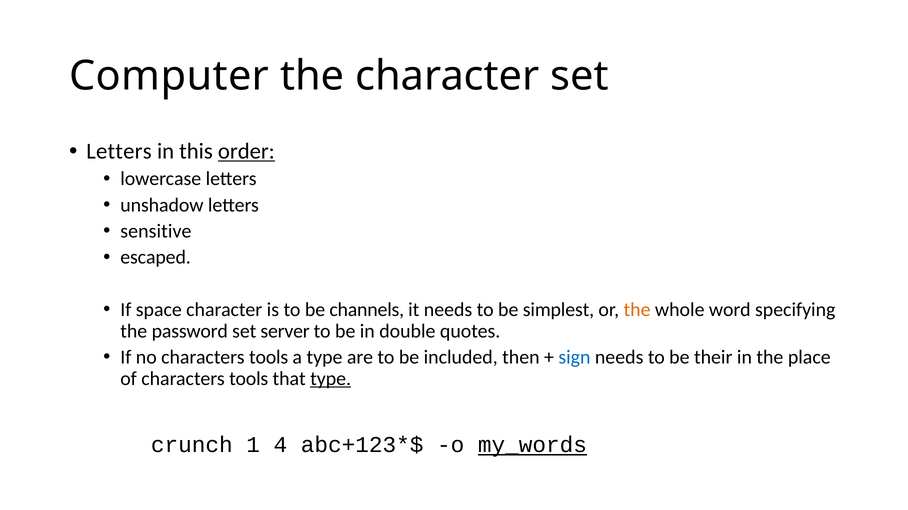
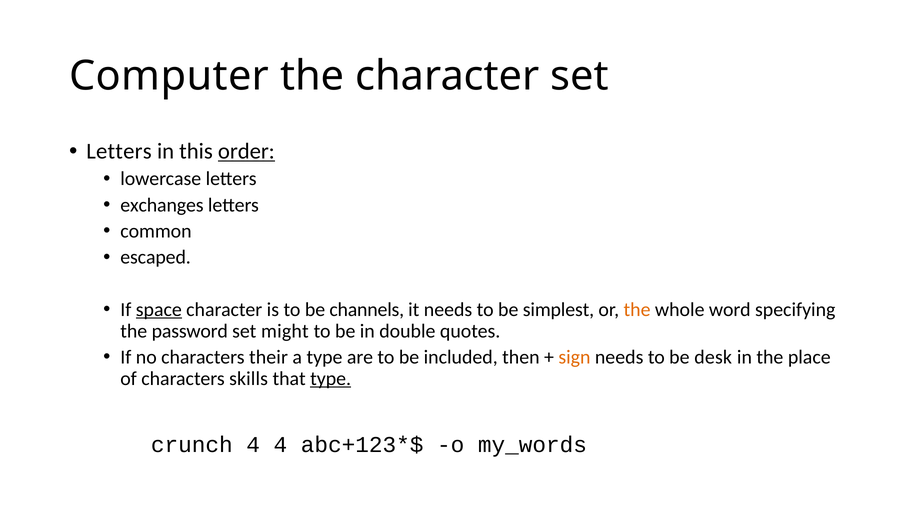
unshadow: unshadow -> exchanges
sensitive: sensitive -> common
space underline: none -> present
server: server -> might
no characters tools: tools -> their
sign colour: blue -> orange
their: their -> desk
of characters tools: tools -> skills
crunch 1: 1 -> 4
my_words underline: present -> none
